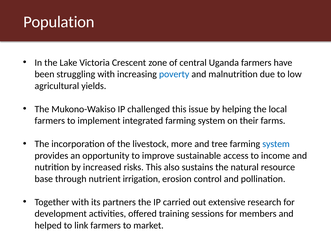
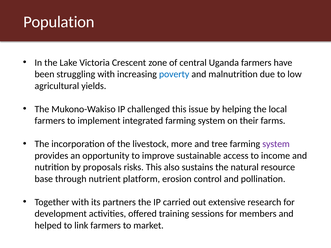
system at (276, 144) colour: blue -> purple
increased: increased -> proposals
irrigation: irrigation -> platform
